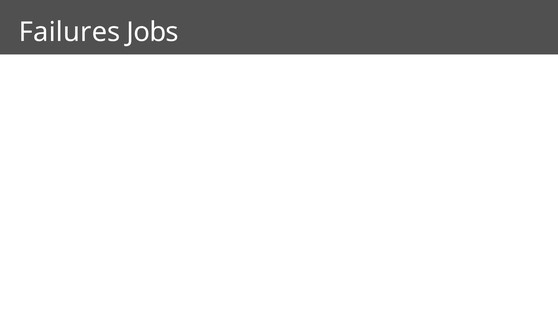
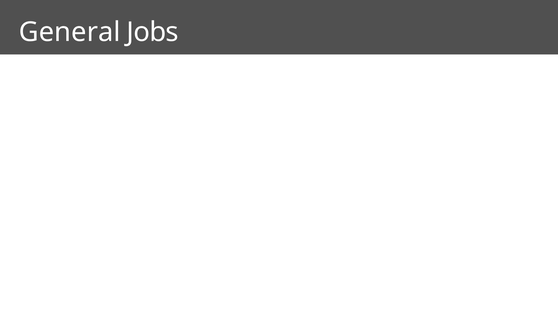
Failures: Failures -> General
